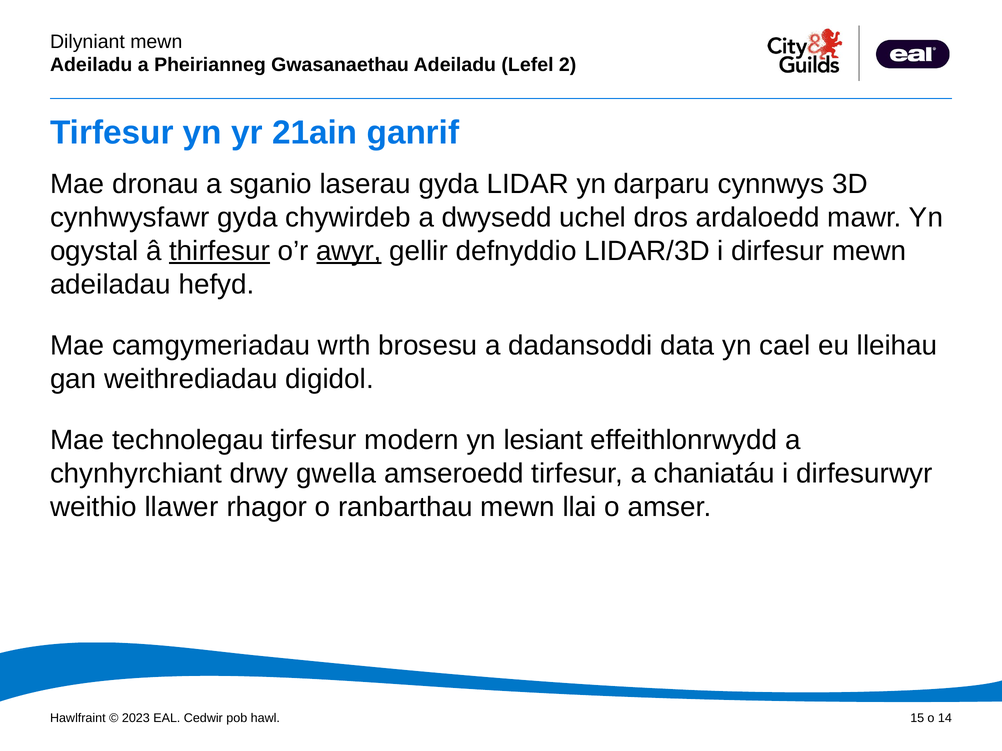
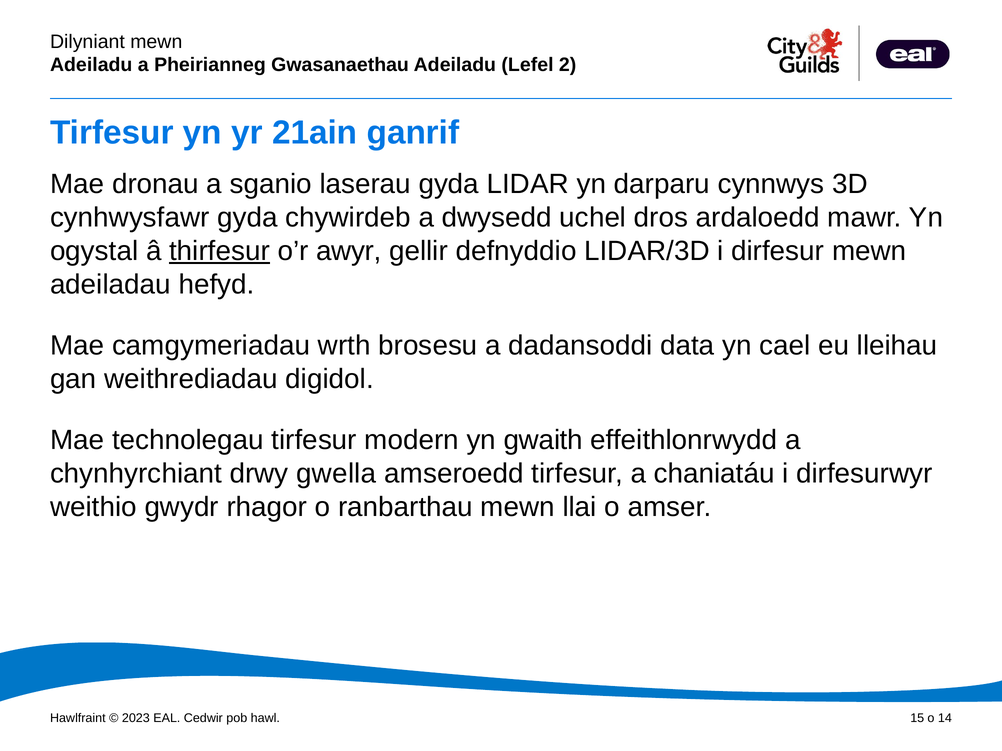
awyr underline: present -> none
lesiant: lesiant -> gwaith
llawer: llawer -> gwydr
